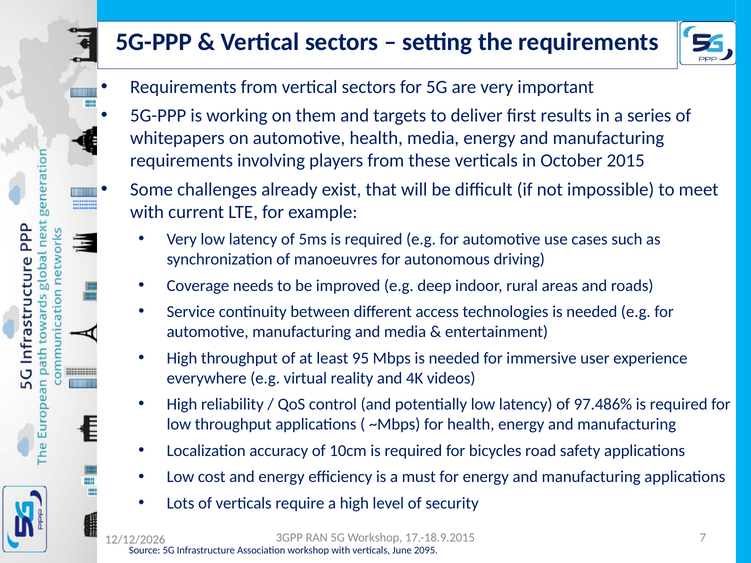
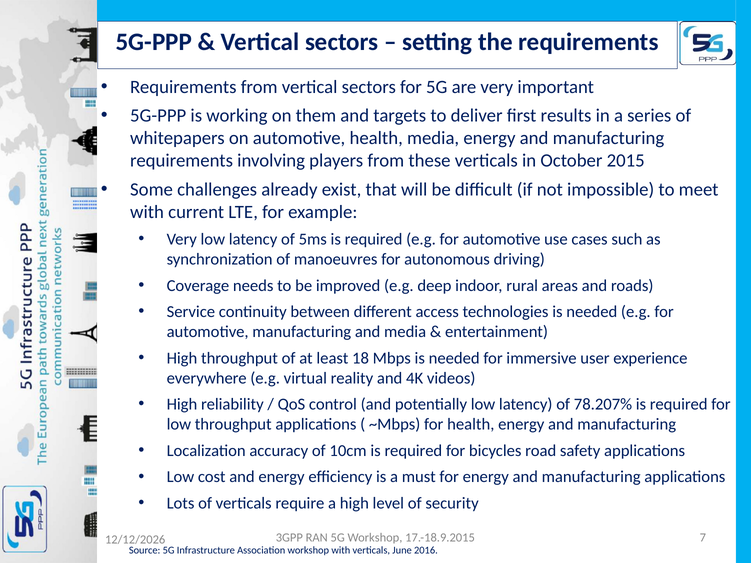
95: 95 -> 18
97.486%: 97.486% -> 78.207%
2095: 2095 -> 2016
